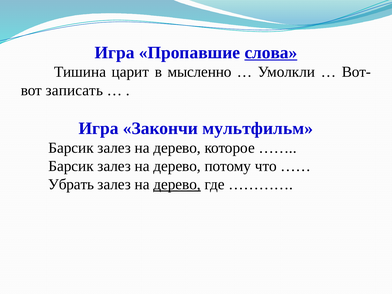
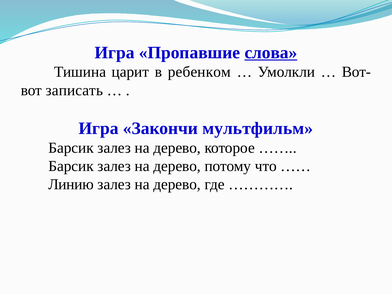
мысленно: мысленно -> ребенком
Убрать: Убрать -> Линию
дерево at (177, 184) underline: present -> none
